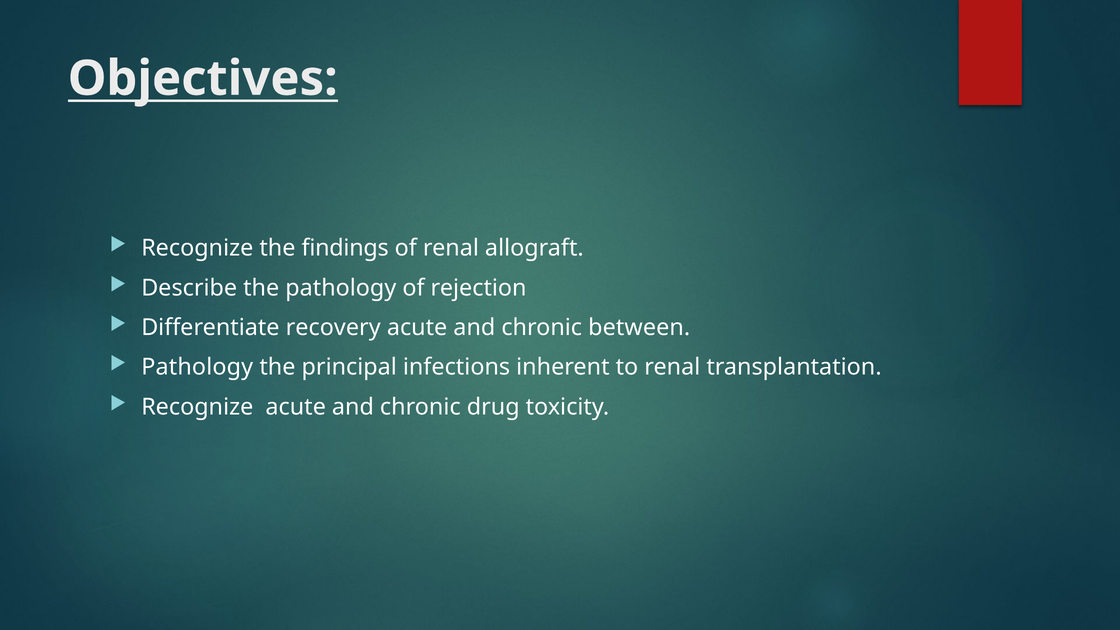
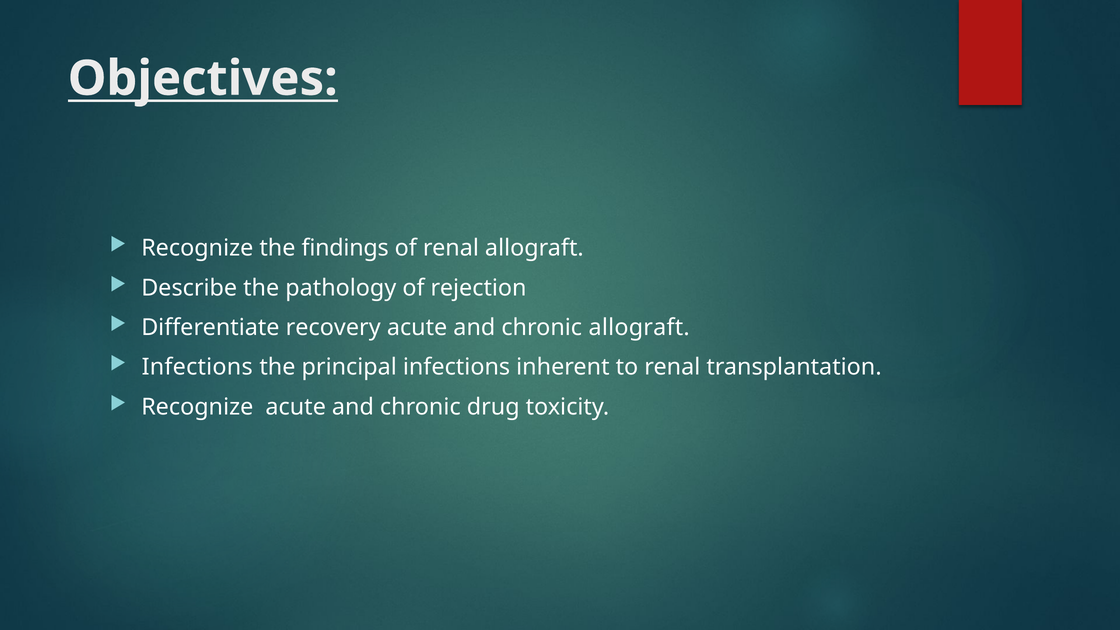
chronic between: between -> allograft
Pathology at (197, 367): Pathology -> Infections
